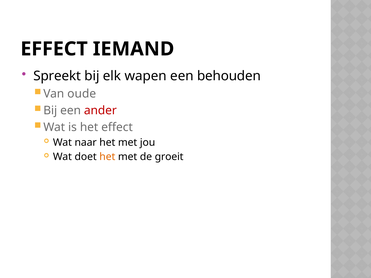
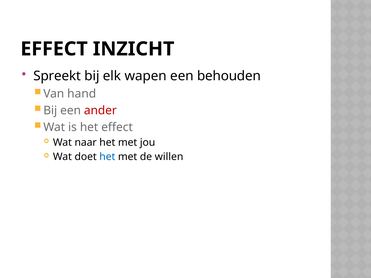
IEMAND: IEMAND -> INZICHT
oude: oude -> hand
het at (107, 157) colour: orange -> blue
groeit: groeit -> willen
